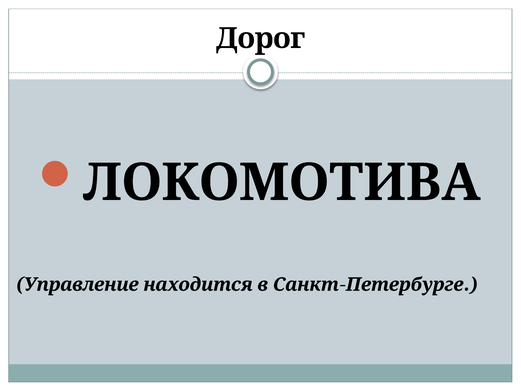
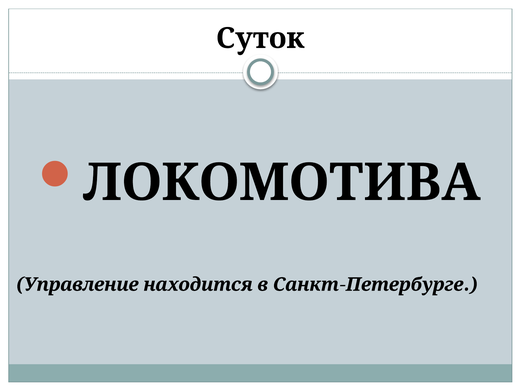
Дорог: Дорог -> Суток
